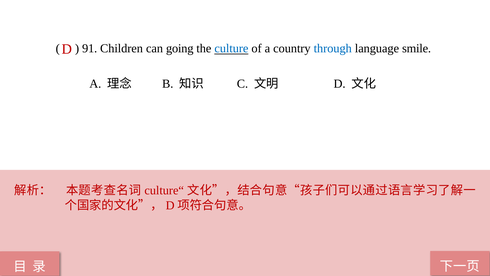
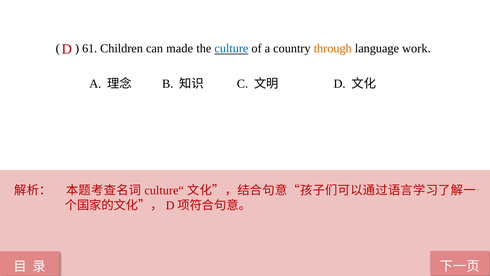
91: 91 -> 61
going: going -> made
through colour: blue -> orange
smile: smile -> work
